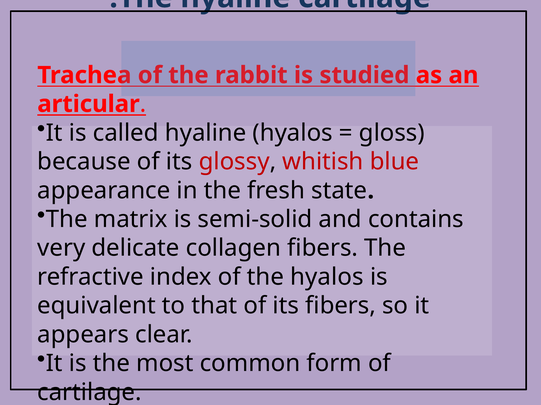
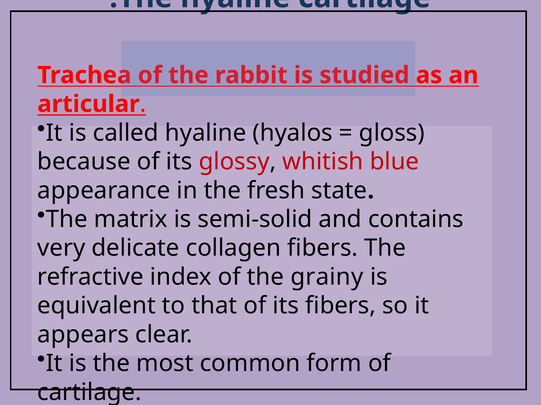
the hyalos: hyalos -> grainy
